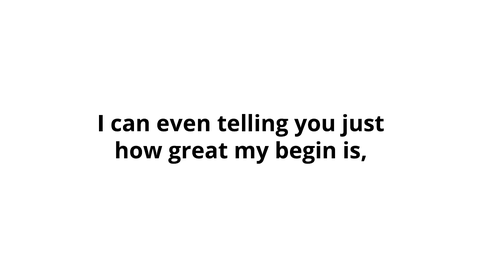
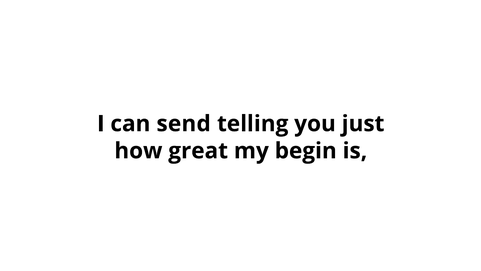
even: even -> send
